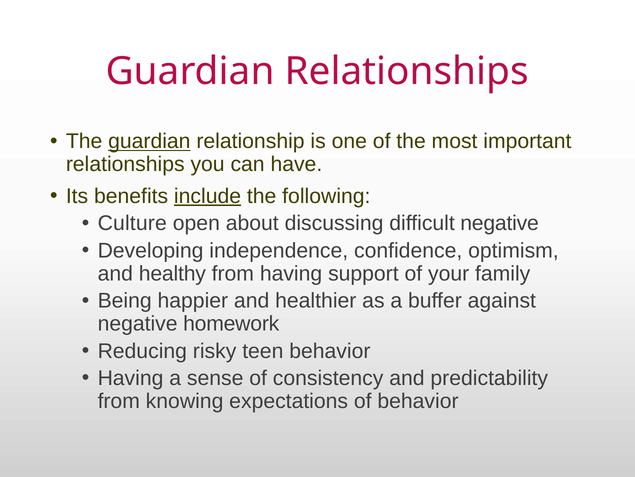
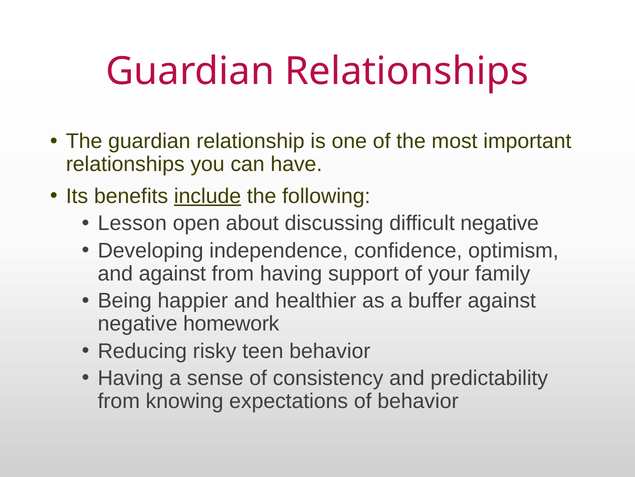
guardian at (149, 141) underline: present -> none
Culture: Culture -> Lesson
and healthy: healthy -> against
